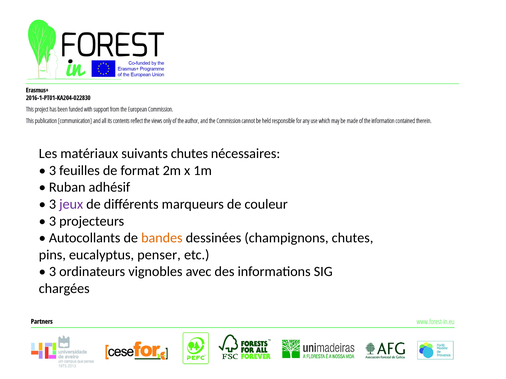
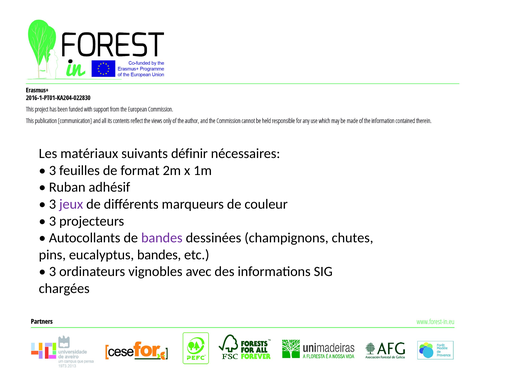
suivants chutes: chutes -> définir
bandes at (162, 238) colour: orange -> purple
eucalyptus penser: penser -> bandes
